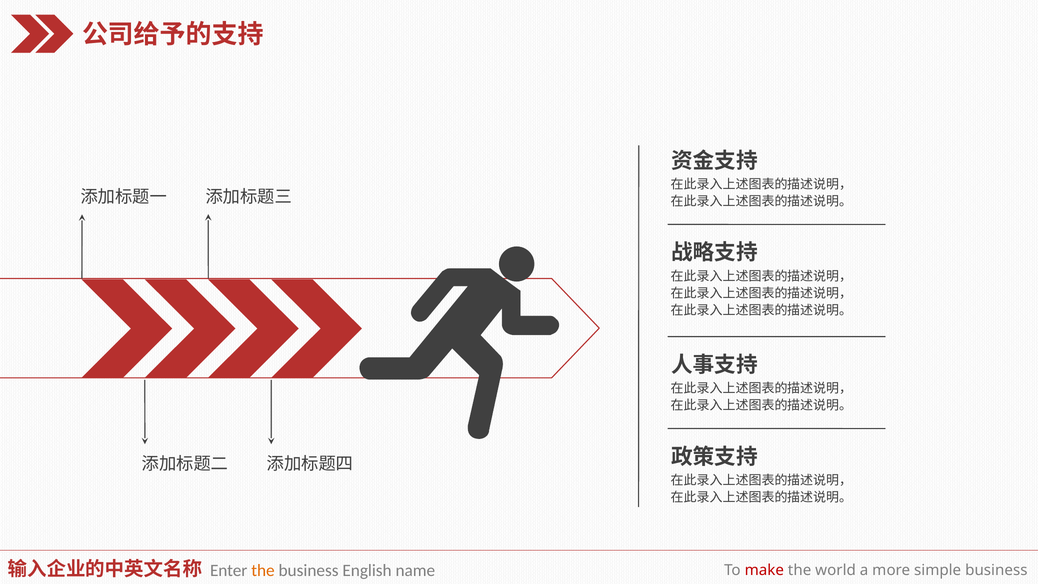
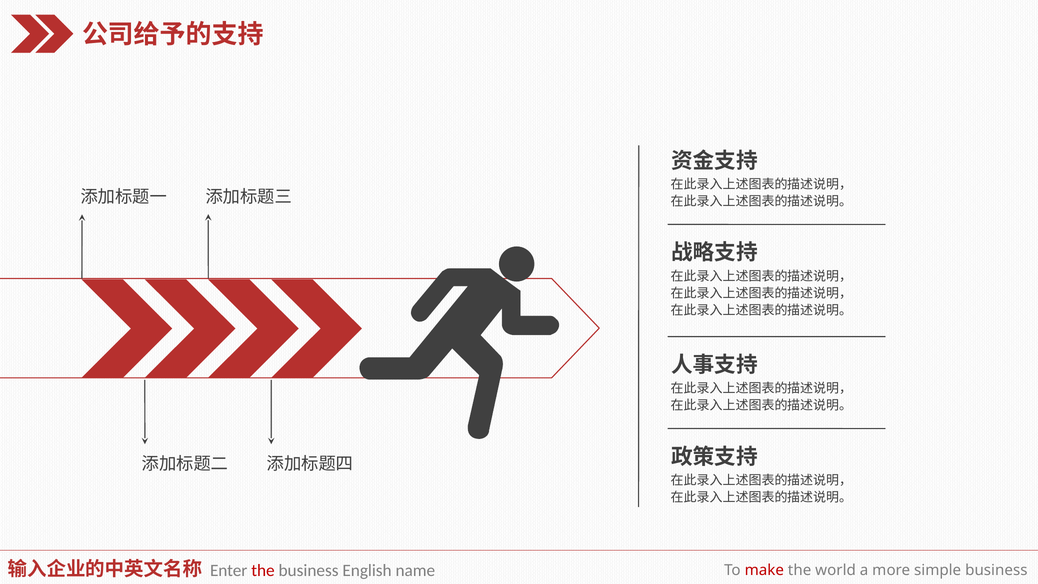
the at (263, 570) colour: orange -> red
